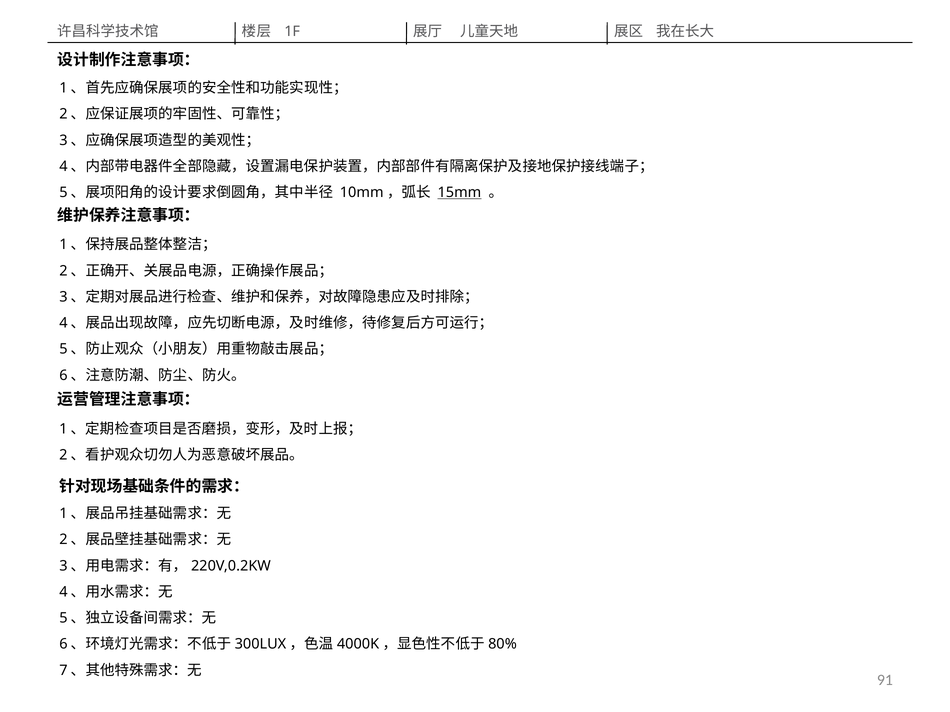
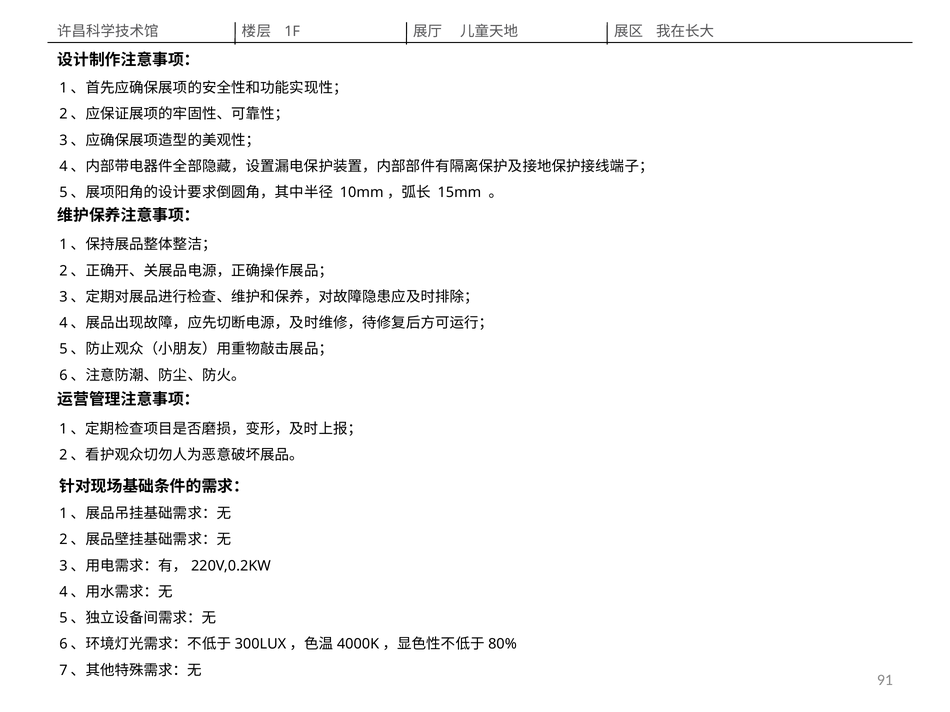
15mm underline: present -> none
